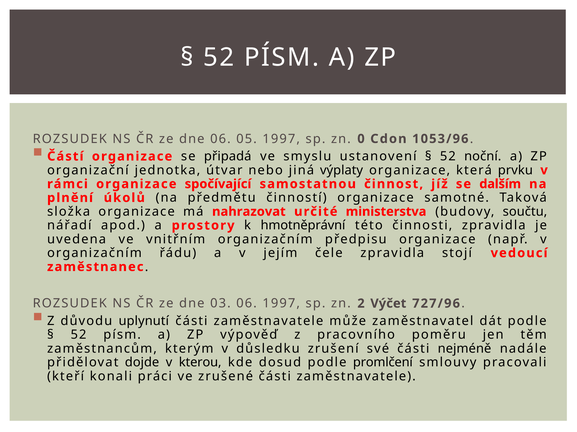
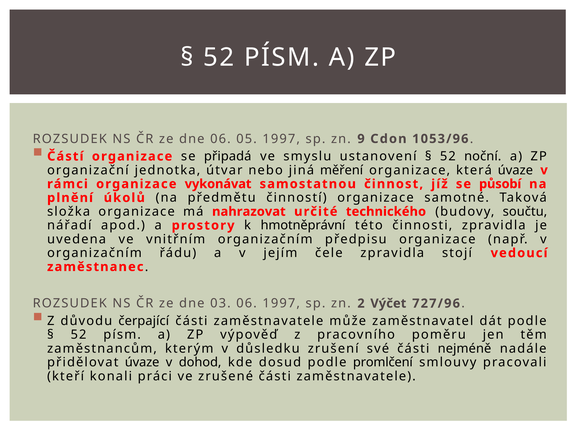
0: 0 -> 9
výplaty: výplaty -> měření
která prvku: prvku -> úvaze
spočívající: spočívající -> vykonávat
dalším: dalším -> působí
ministerstva: ministerstva -> technického
uplynutí: uplynutí -> čerpající
přidělovat dojde: dojde -> úvaze
kterou: kterou -> dohod
